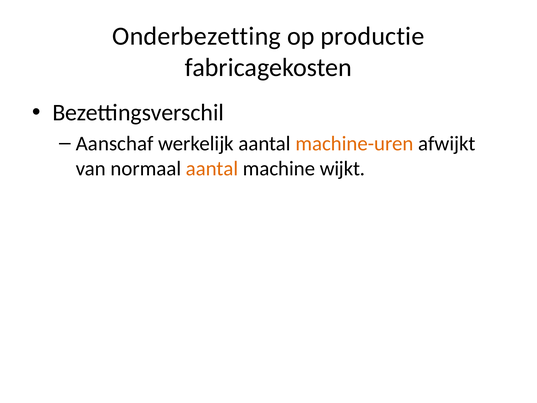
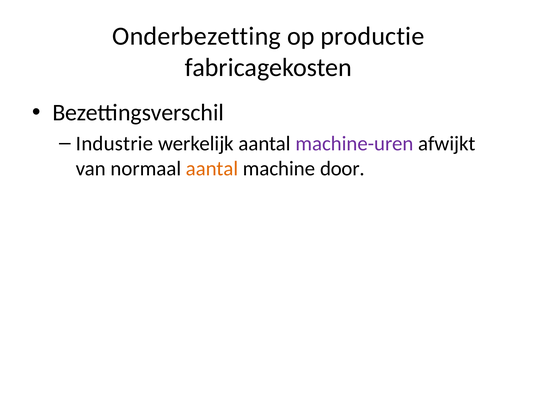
Aanschaf: Aanschaf -> Industrie
machine-uren colour: orange -> purple
wijkt: wijkt -> door
